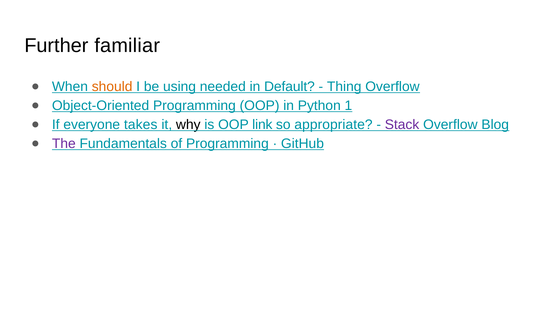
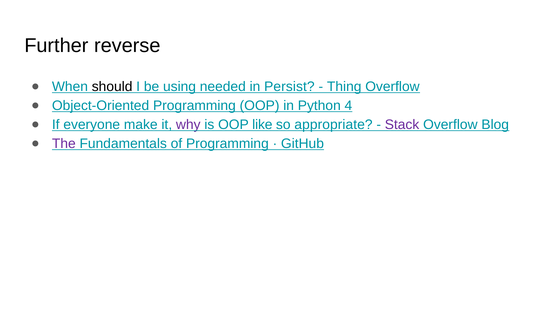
familiar: familiar -> reverse
should colour: orange -> black
Default: Default -> Persist
1: 1 -> 4
takes: takes -> make
why colour: black -> purple
link: link -> like
